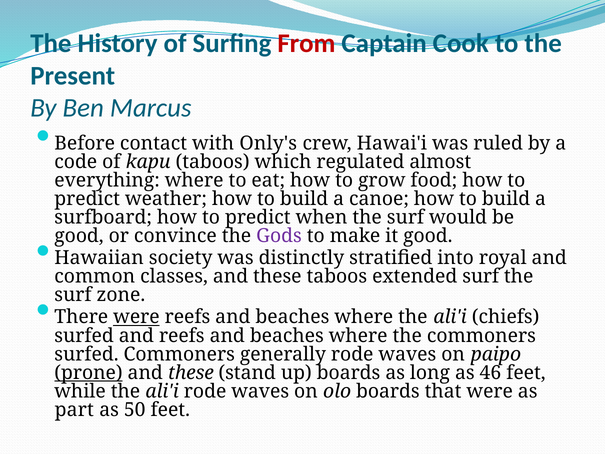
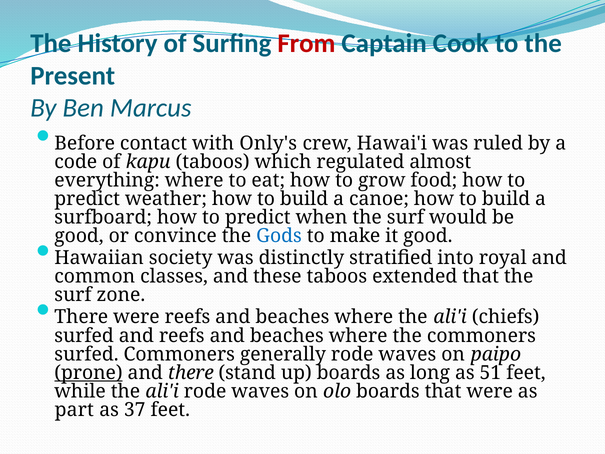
Gods colour: purple -> blue
extended surf: surf -> that
were at (136, 317) underline: present -> none
these at (191, 373): these -> there
46: 46 -> 51
50: 50 -> 37
